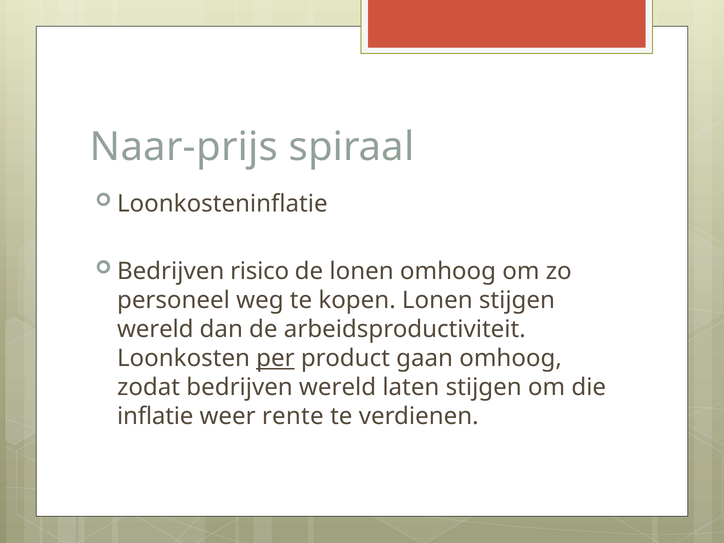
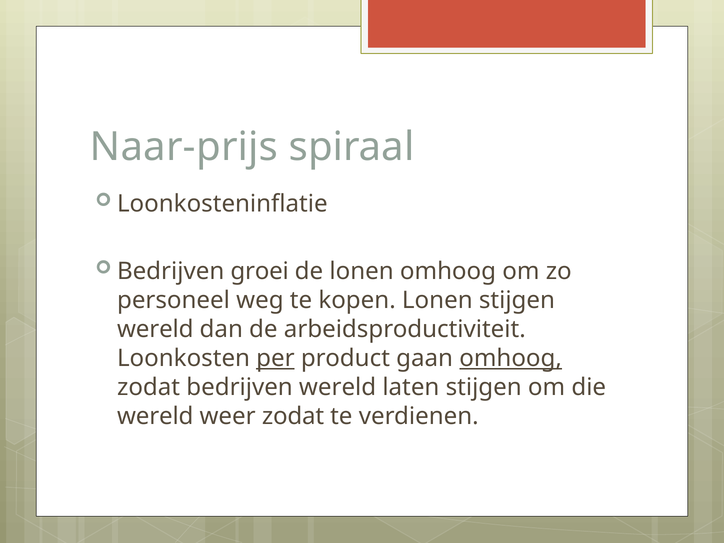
risico: risico -> groei
omhoog at (511, 358) underline: none -> present
inflatie at (155, 416): inflatie -> wereld
weer rente: rente -> zodat
